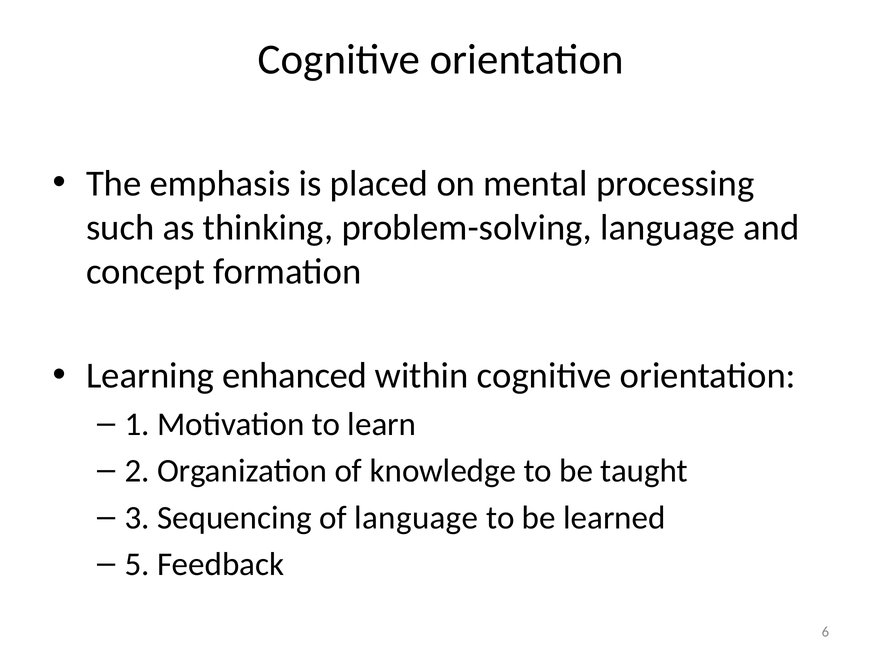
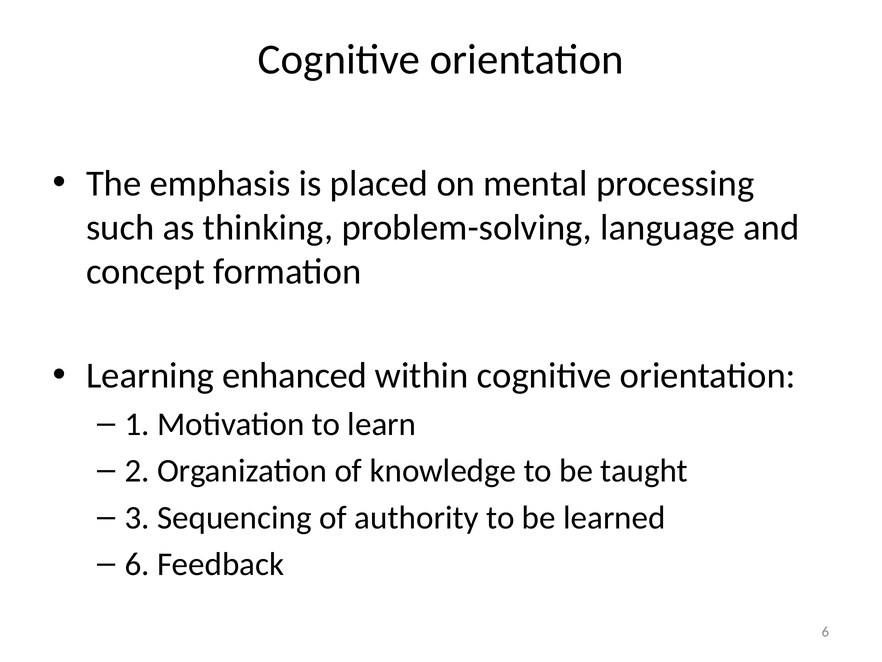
of language: language -> authority
5 at (137, 564): 5 -> 6
